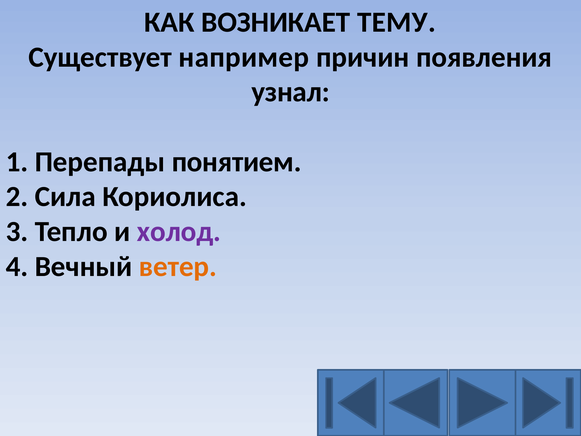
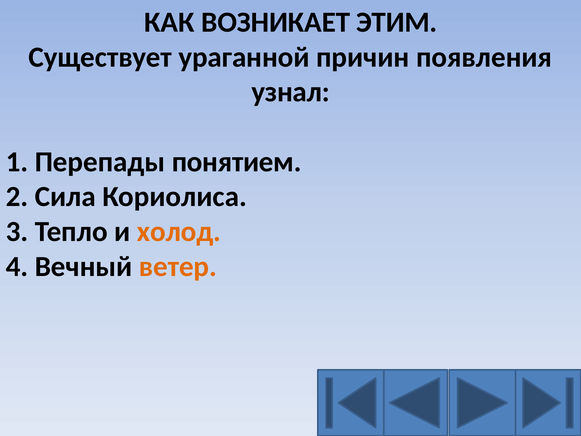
ТЕМУ: ТЕМУ -> ЭТИМ
например: например -> ураганной
холод colour: purple -> orange
